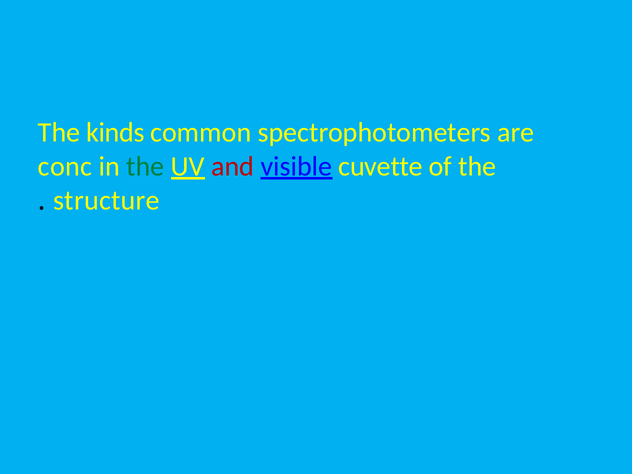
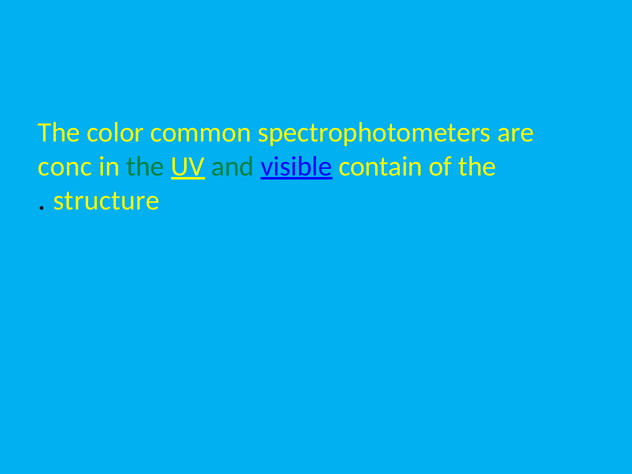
kinds: kinds -> color
and colour: red -> green
cuvette: cuvette -> contain
